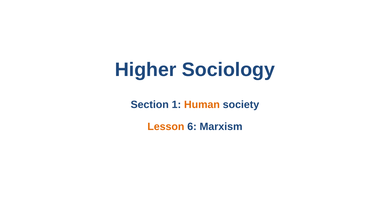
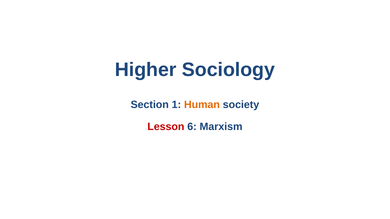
Lesson colour: orange -> red
